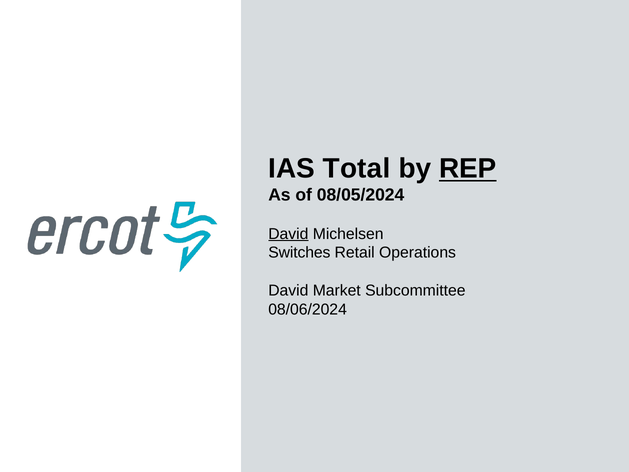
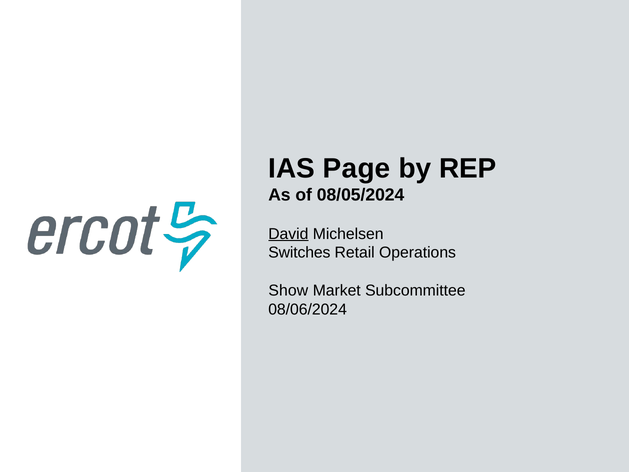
Total: Total -> Page
REP underline: present -> none
David at (288, 290): David -> Show
